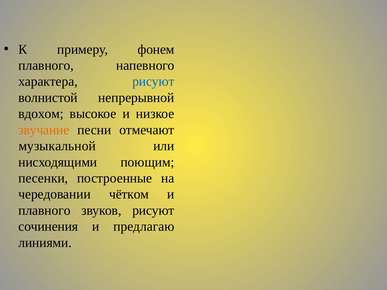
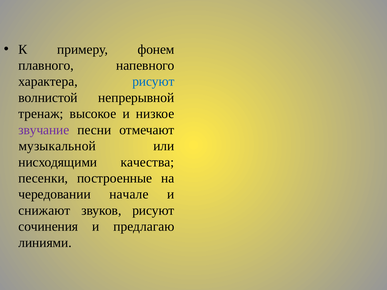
вдохом: вдохом -> тренаж
звучание colour: orange -> purple
поющим: поющим -> качества
чётком: чётком -> начале
плавного at (44, 211): плавного -> снижают
